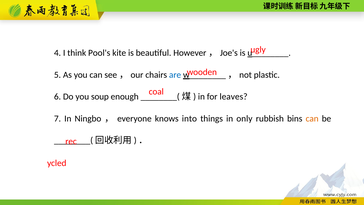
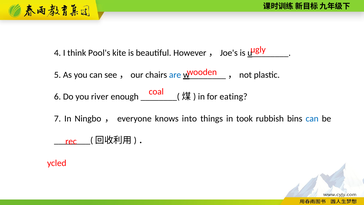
soup: soup -> river
leaves: leaves -> eating
only: only -> took
can at (312, 118) colour: orange -> blue
